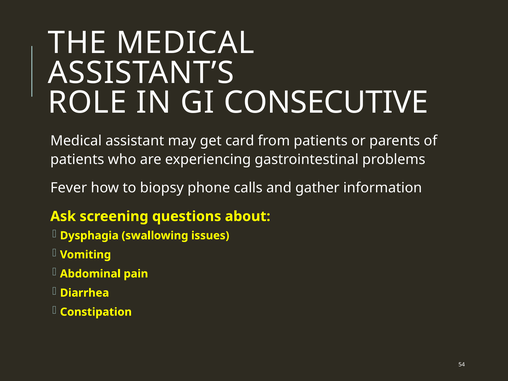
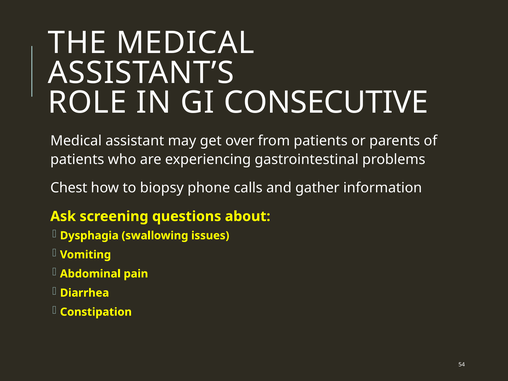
card: card -> over
Fever: Fever -> Chest
